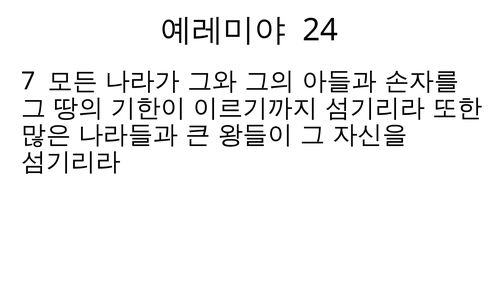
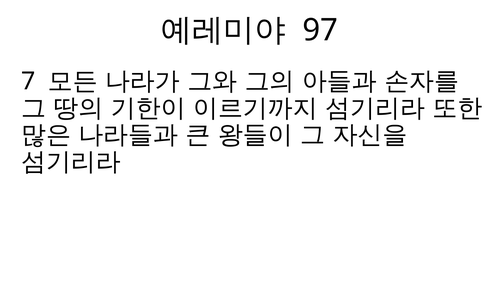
24: 24 -> 97
